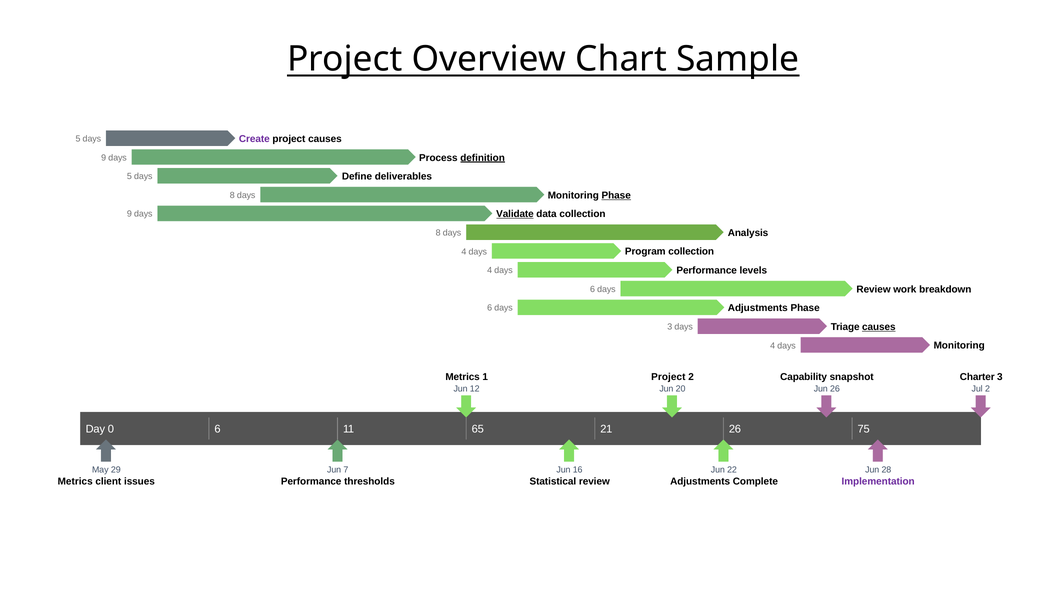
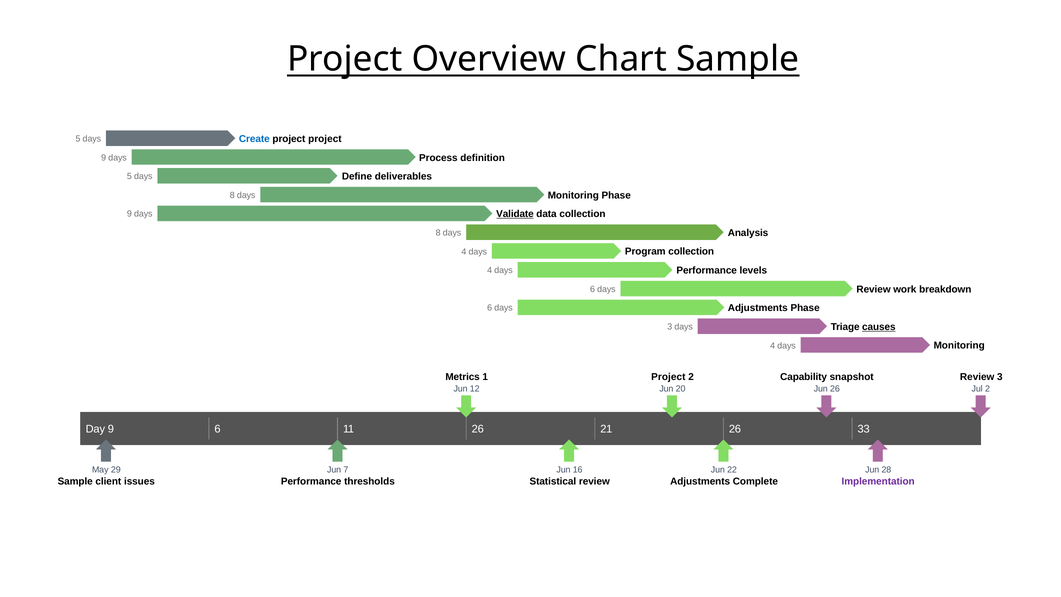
Create colour: purple -> blue
project causes: causes -> project
definition underline: present -> none
Phase at (616, 195) underline: present -> none
Charter at (977, 377): Charter -> Review
Day 0: 0 -> 9
11 65: 65 -> 26
75: 75 -> 33
Metrics at (75, 481): Metrics -> Sample
